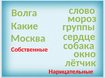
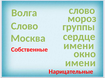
Какие at (25, 26): Какие -> Слово
собака at (79, 46): собака -> имени
лётчик at (80, 63): лётчик -> имени
